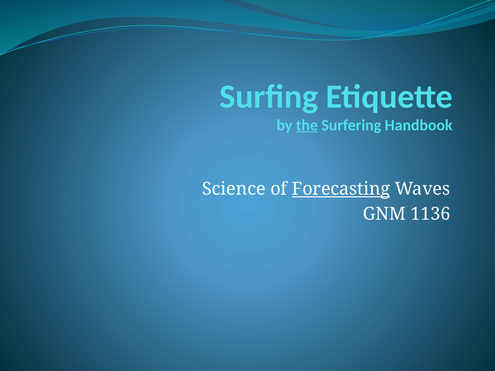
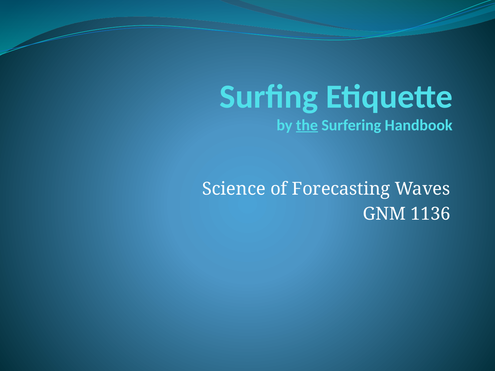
Forecasting underline: present -> none
